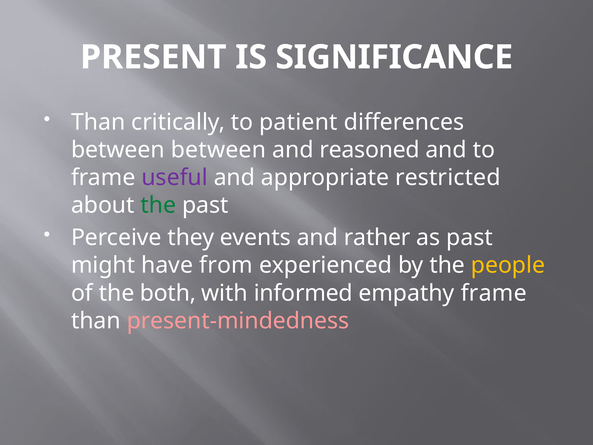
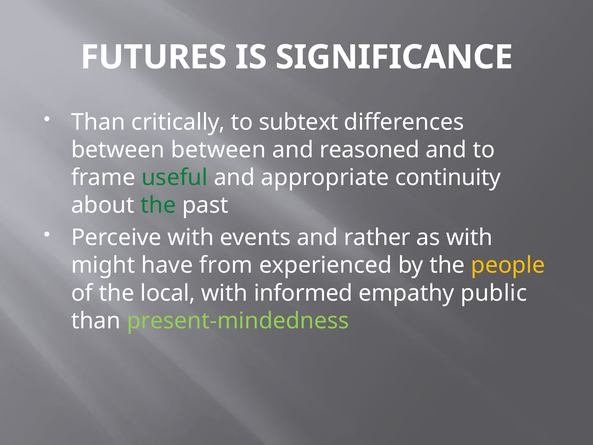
PRESENT: PRESENT -> FUTURES
patient: patient -> subtext
useful colour: purple -> green
restricted: restricted -> continuity
Perceive they: they -> with
as past: past -> with
both: both -> local
empathy frame: frame -> public
present-mindedness colour: pink -> light green
